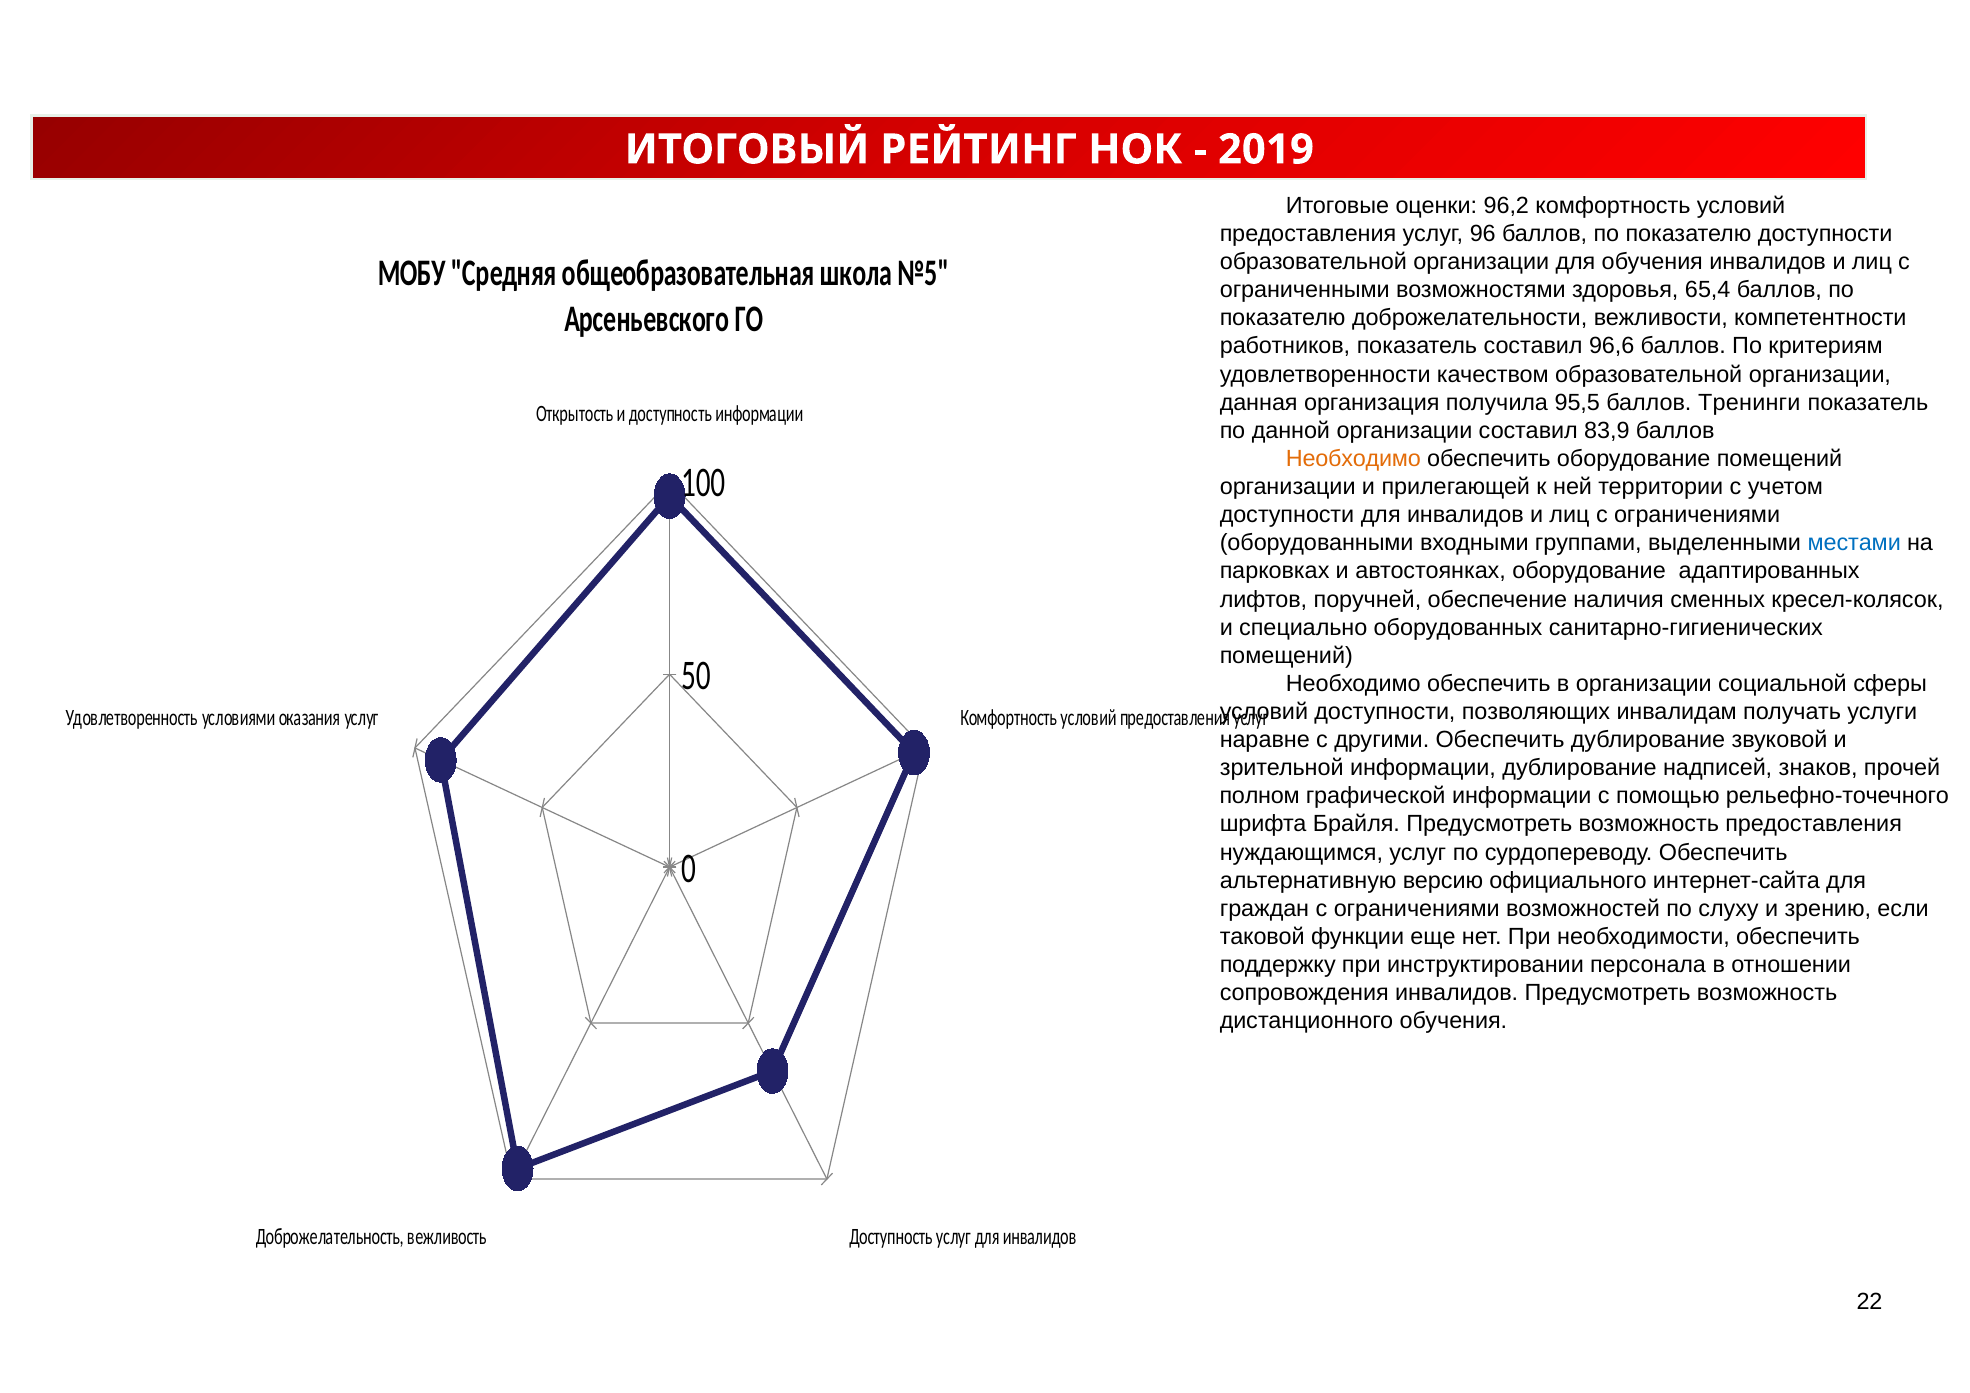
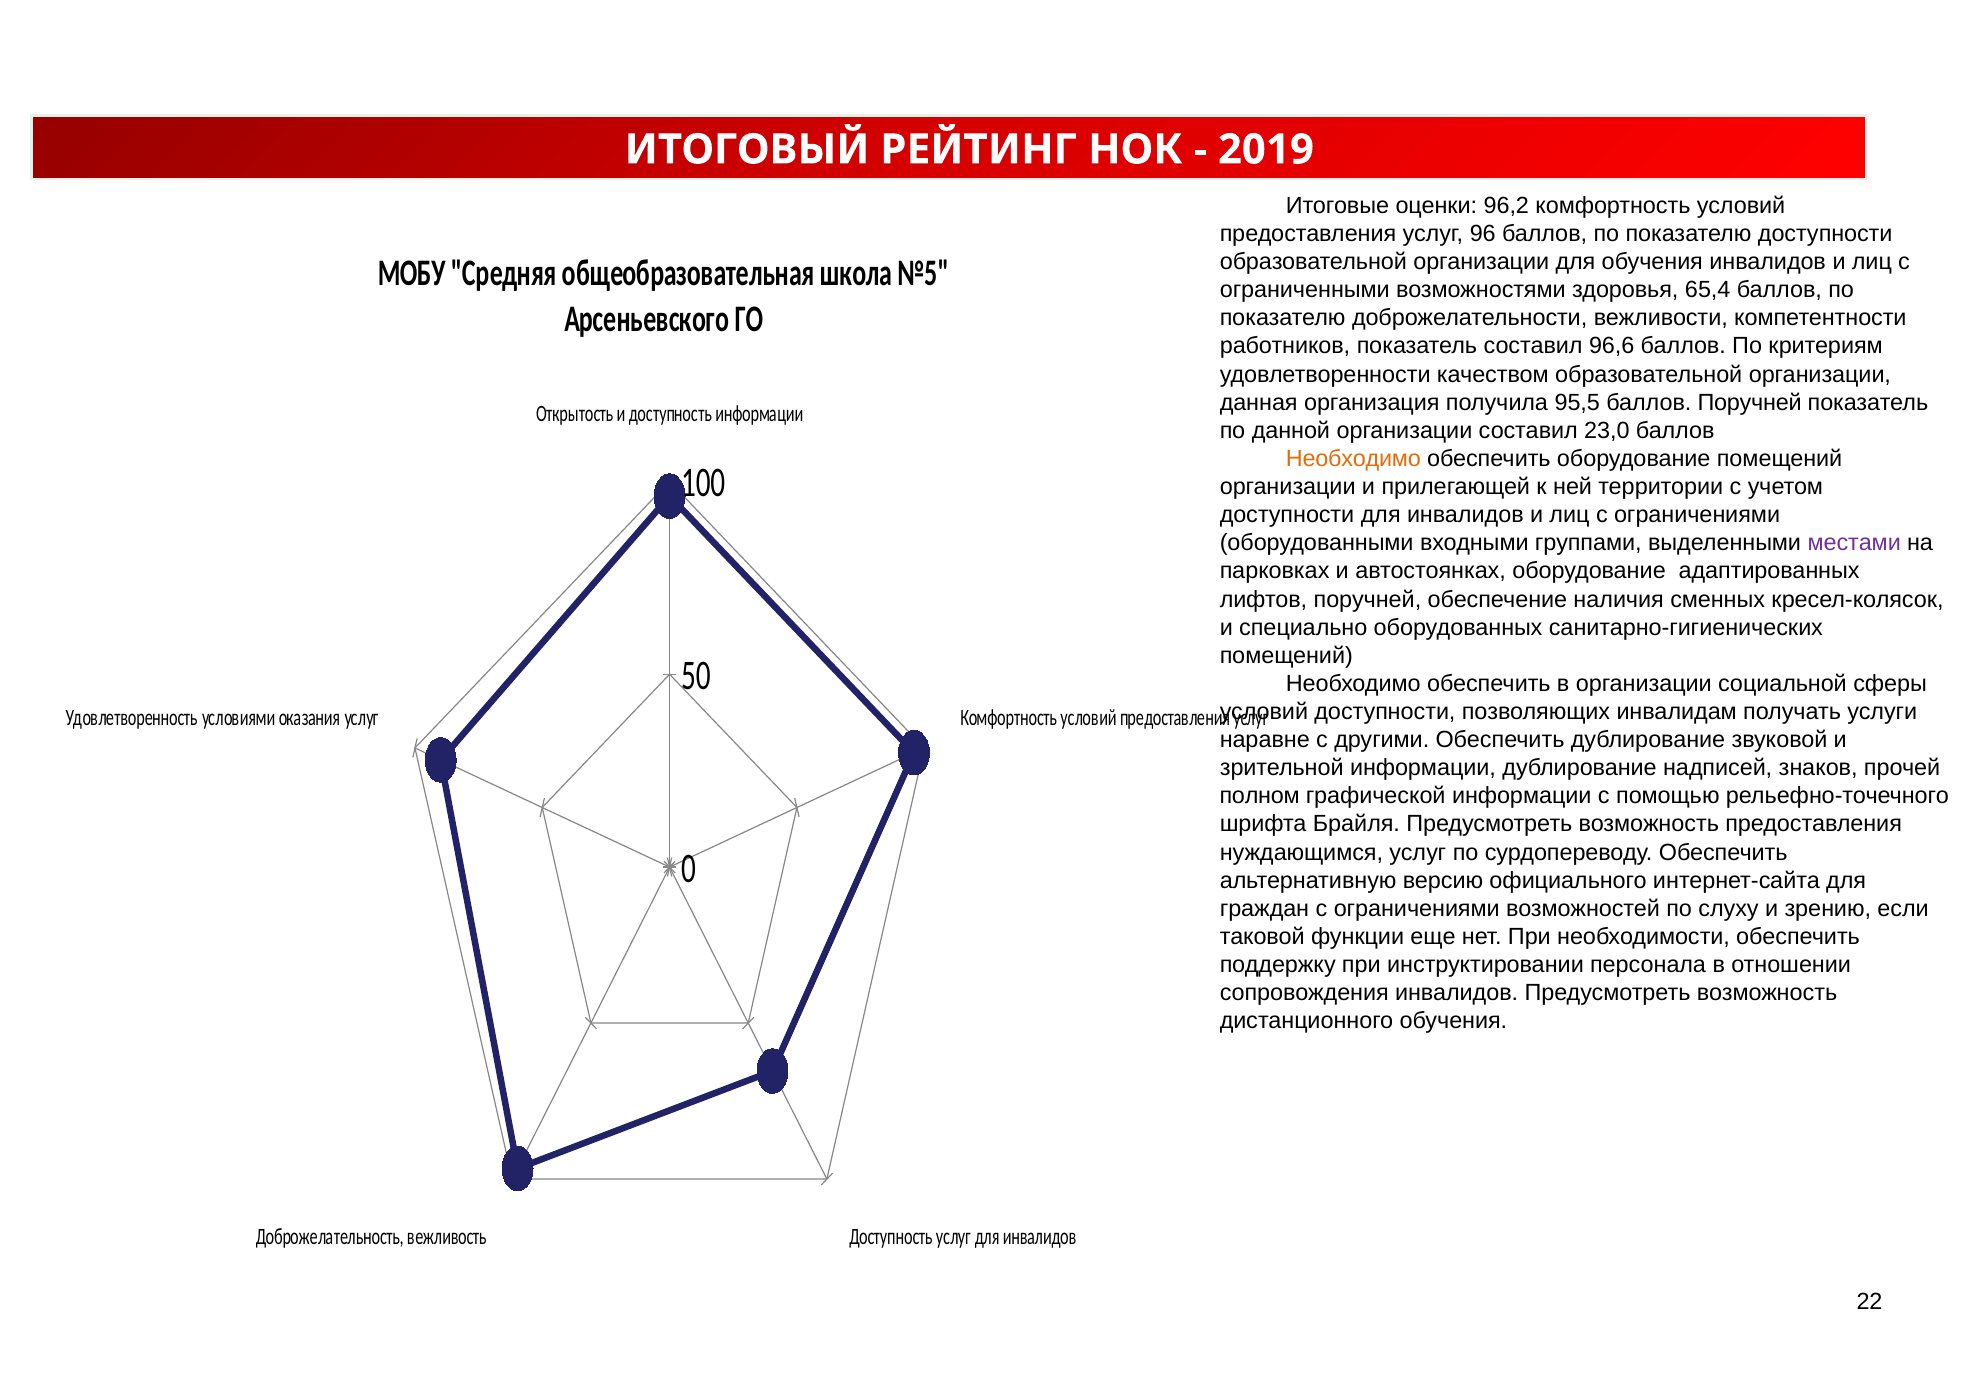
баллов Тренинги: Тренинги -> Поручней
83,9: 83,9 -> 23,0
местами colour: blue -> purple
